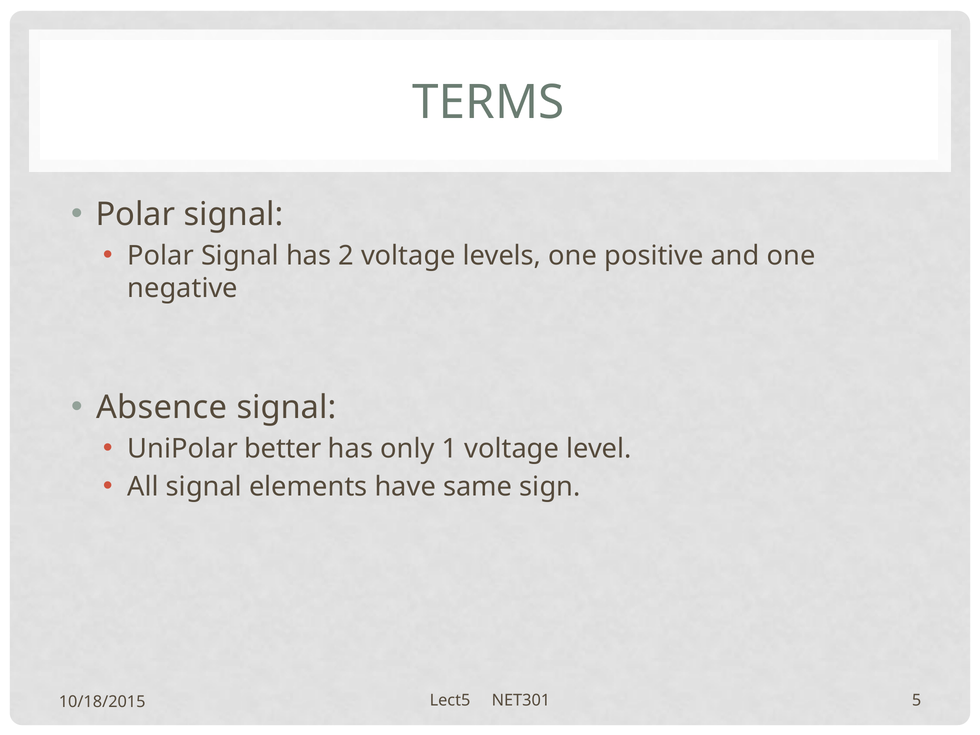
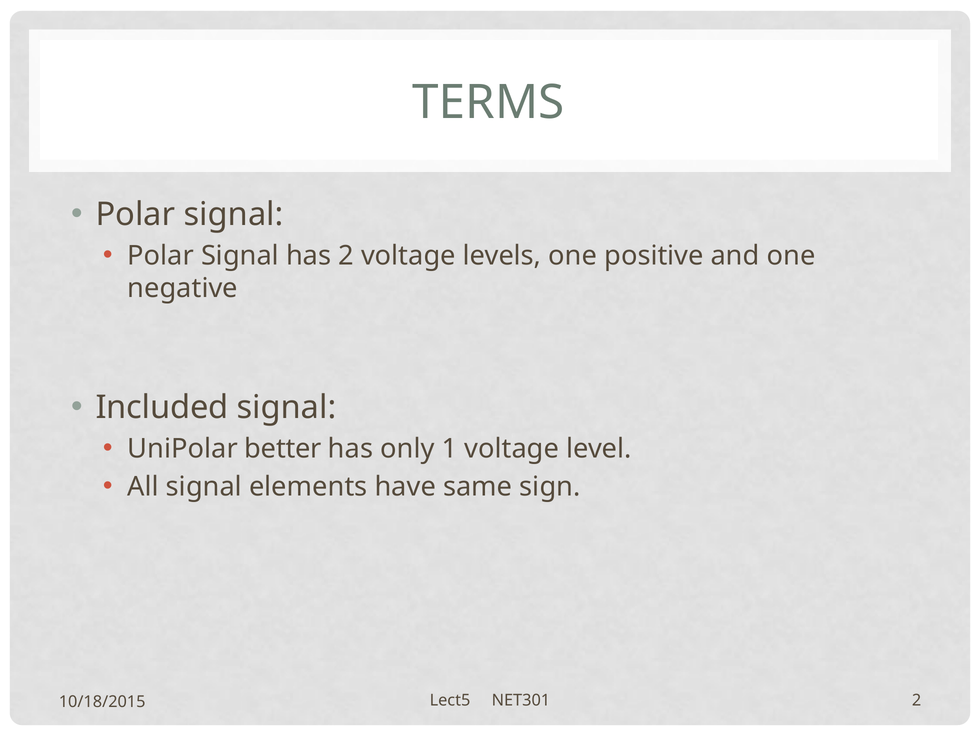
Absence: Absence -> Included
NET301 5: 5 -> 2
